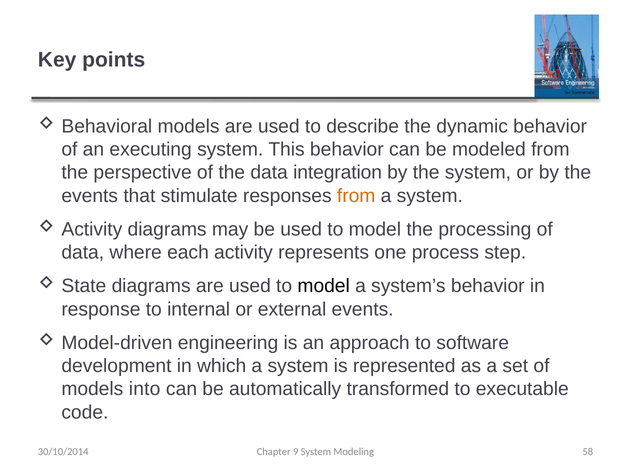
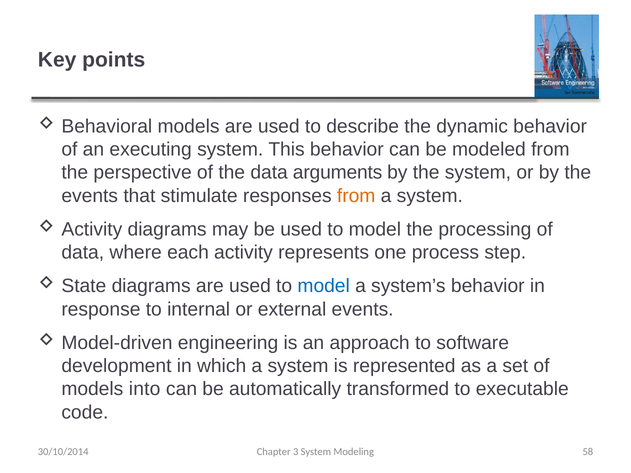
integration: integration -> arguments
model at (324, 286) colour: black -> blue
9: 9 -> 3
